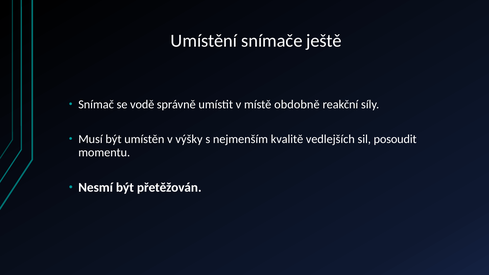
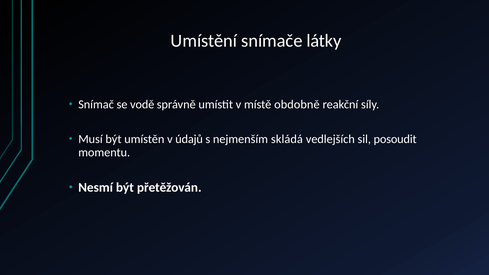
ještě: ještě -> látky
výšky: výšky -> údajů
kvalitě: kvalitě -> skládá
